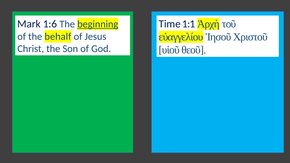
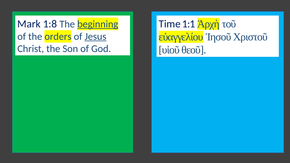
1:6: 1:6 -> 1:8
behalf: behalf -> orders
Jesus underline: none -> present
